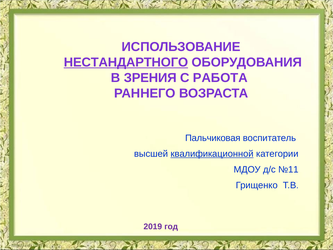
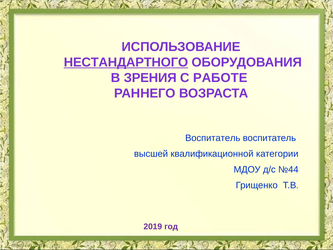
РАБОТА: РАБОТА -> РАБОТЕ
Пальчиковая at (213, 138): Пальчиковая -> Воспитатель
квалификационной underline: present -> none
№11: №11 -> №44
